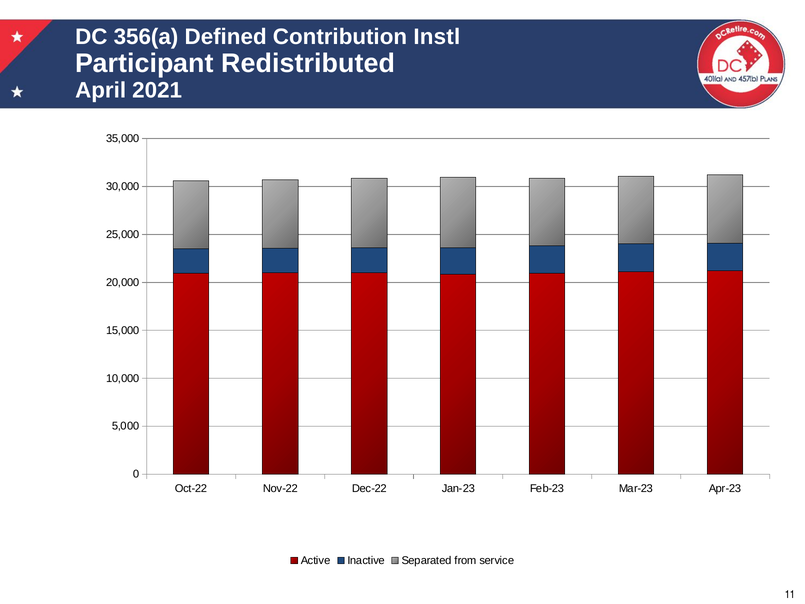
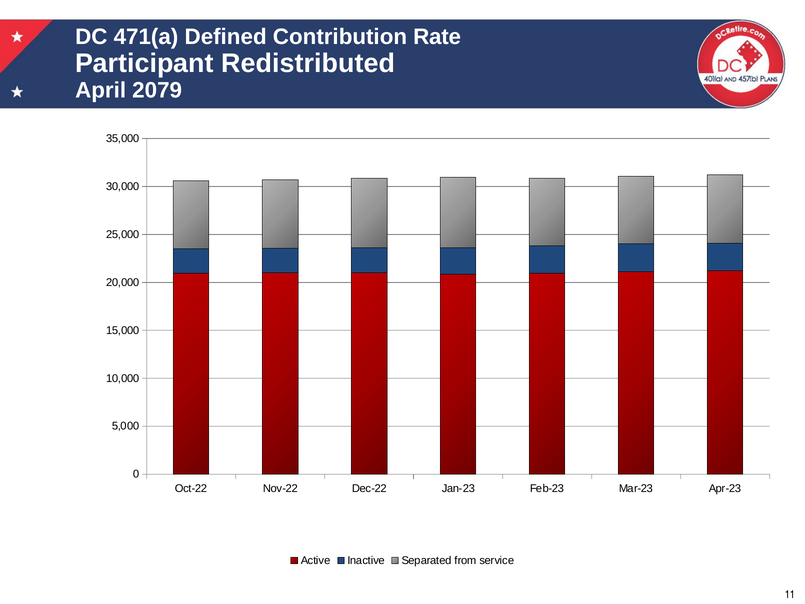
356(a: 356(a -> 471(a
Instl: Instl -> Rate
2021: 2021 -> 2079
